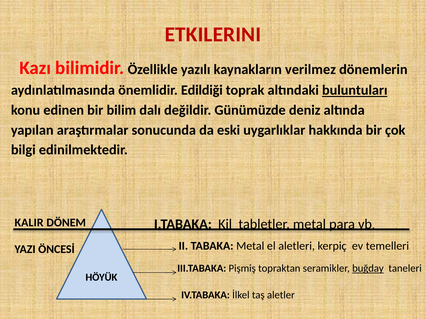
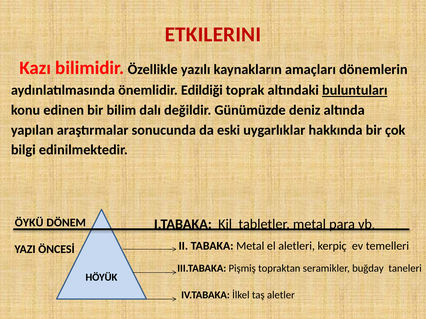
verilmez: verilmez -> amaçları
KALIR: KALIR -> ÖYKÜ
buğday underline: present -> none
